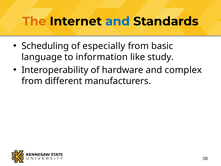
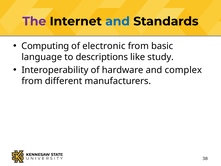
The colour: orange -> purple
Scheduling: Scheduling -> Computing
especially: especially -> electronic
information: information -> descriptions
